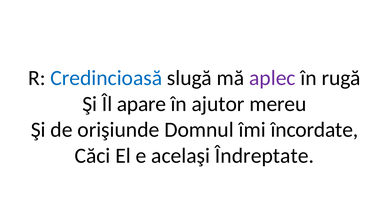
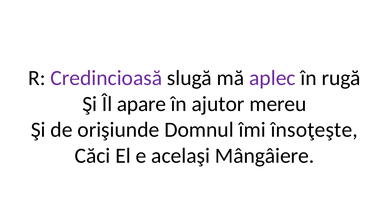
Credincioasă colour: blue -> purple
încordate: încordate -> însoţeşte
Îndreptate: Îndreptate -> Mângâiere
